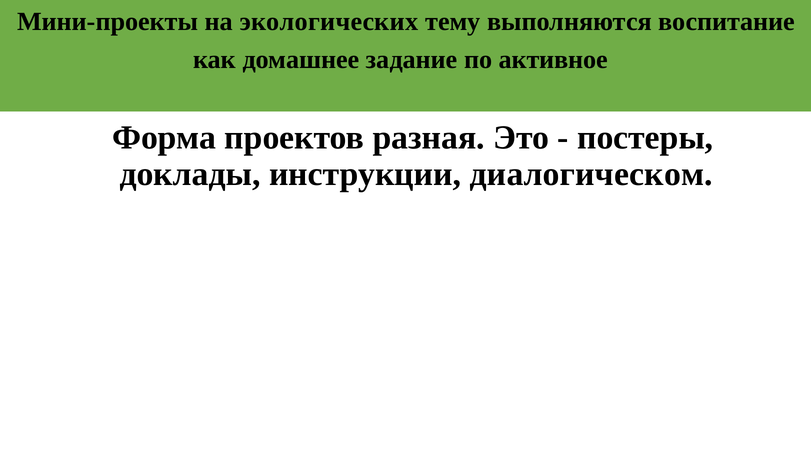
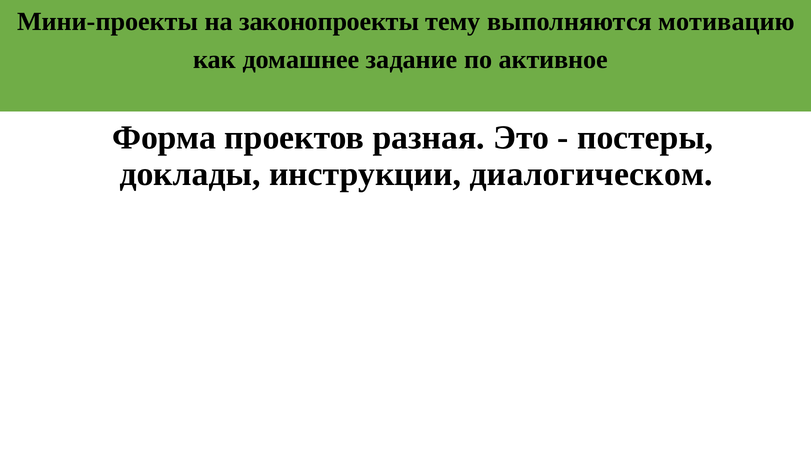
экологических: экологических -> законопроекты
воспитание: воспитание -> мотивацию
